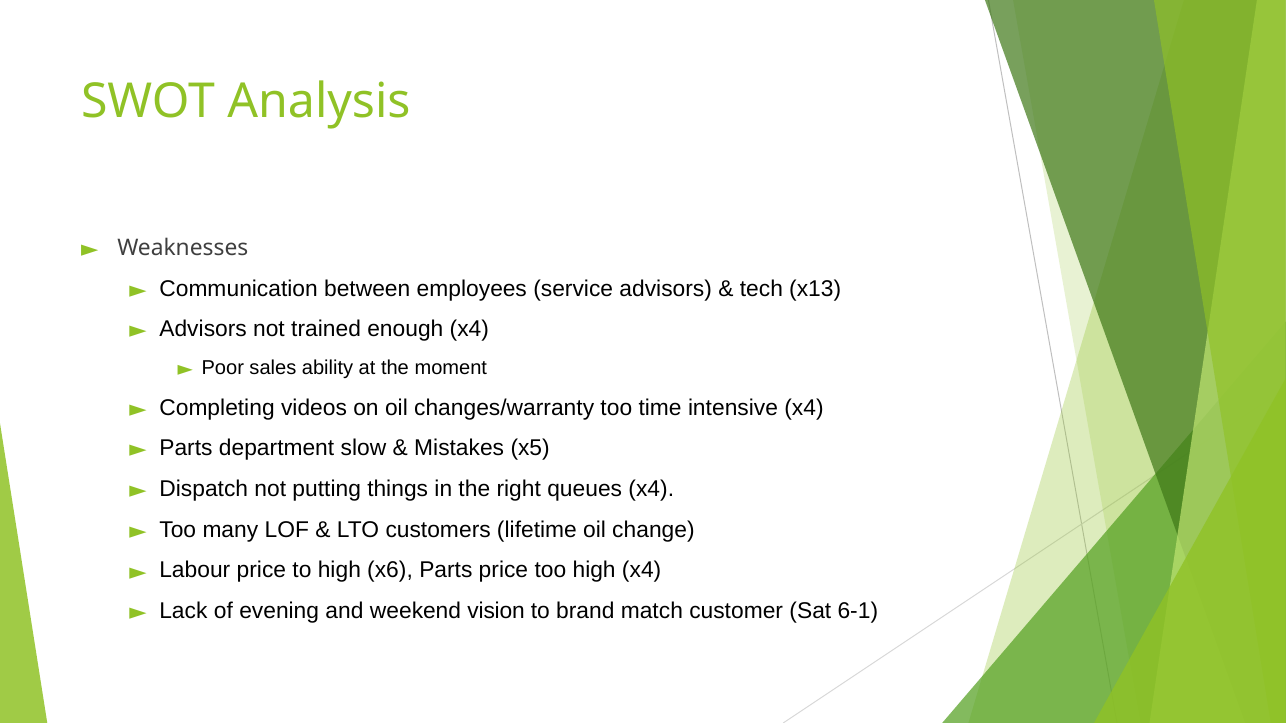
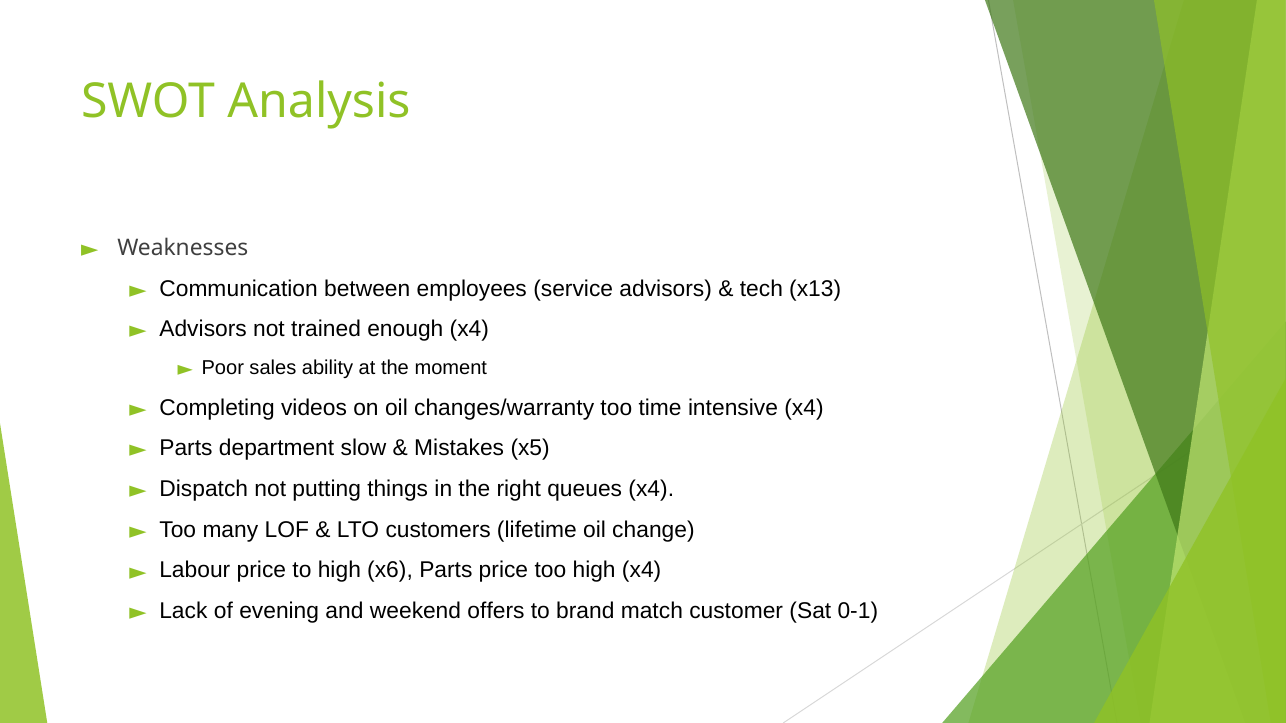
vision: vision -> offers
6-1: 6-1 -> 0-1
